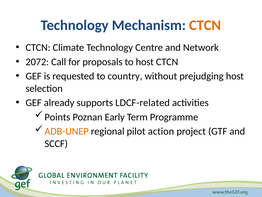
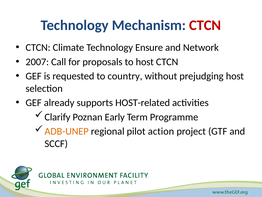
CTCN at (205, 25) colour: orange -> red
Centre: Centre -> Ensure
2072: 2072 -> 2007
LDCF-related: LDCF-related -> HOST-related
Points: Points -> Clarify
